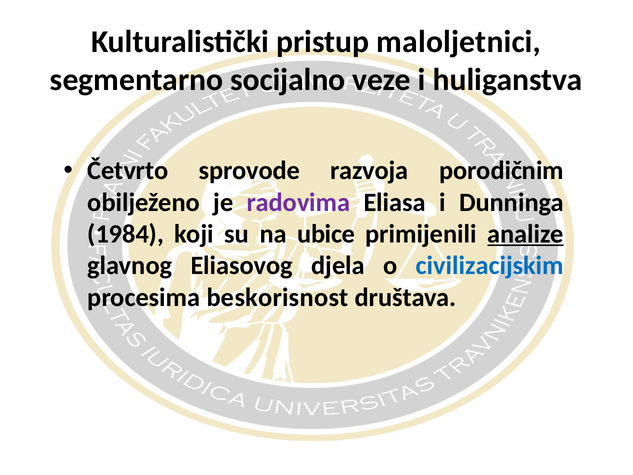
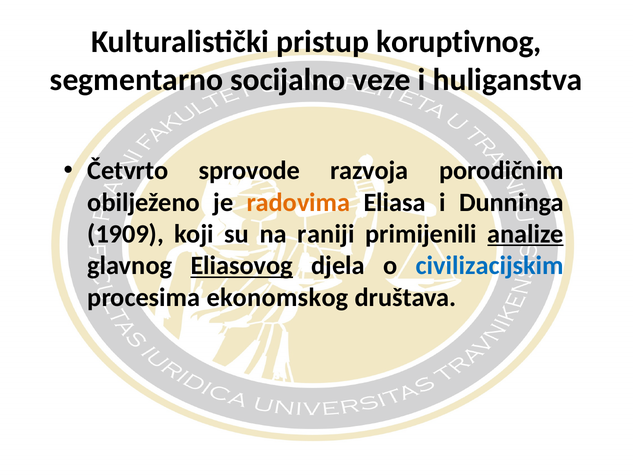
maloljetnici: maloljetnici -> koruptivnog
radovima colour: purple -> orange
1984: 1984 -> 1909
ubice: ubice -> raniji
Eliasovog underline: none -> present
beskorisnost: beskorisnost -> ekonomskog
